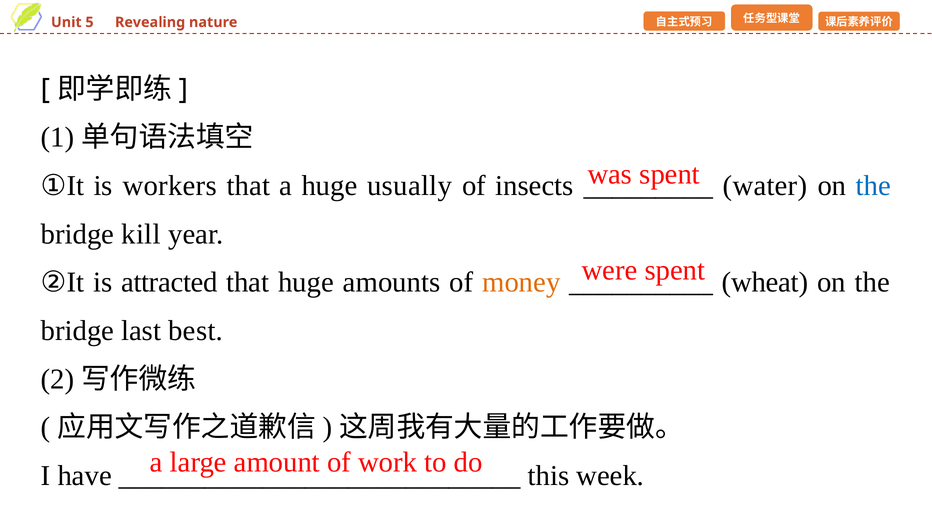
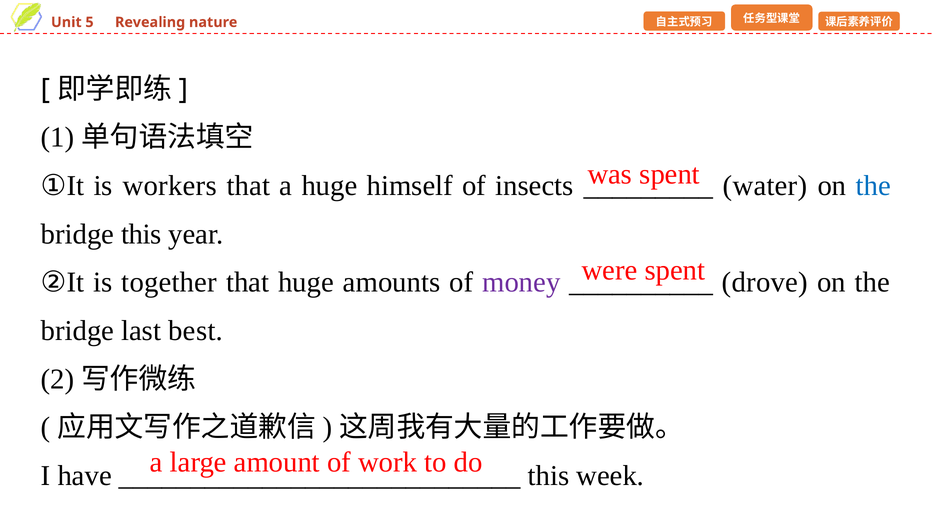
usually: usually -> himself
bridge kill: kill -> this
attracted: attracted -> together
money colour: orange -> purple
wheat: wheat -> drove
